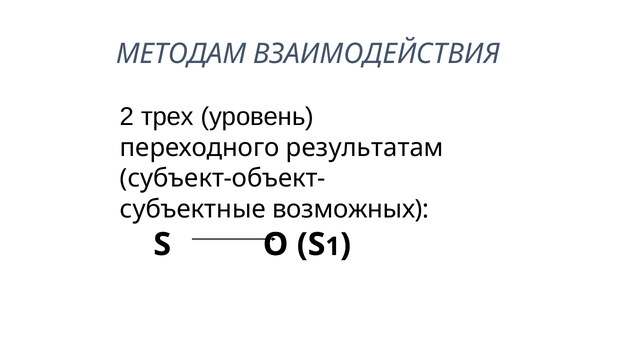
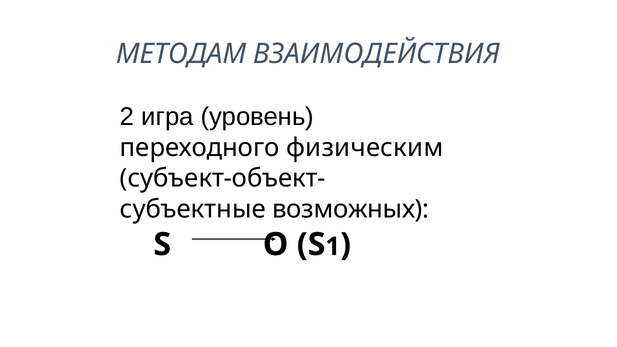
трех: трех -> игра
результатам: результатам -> физическим
